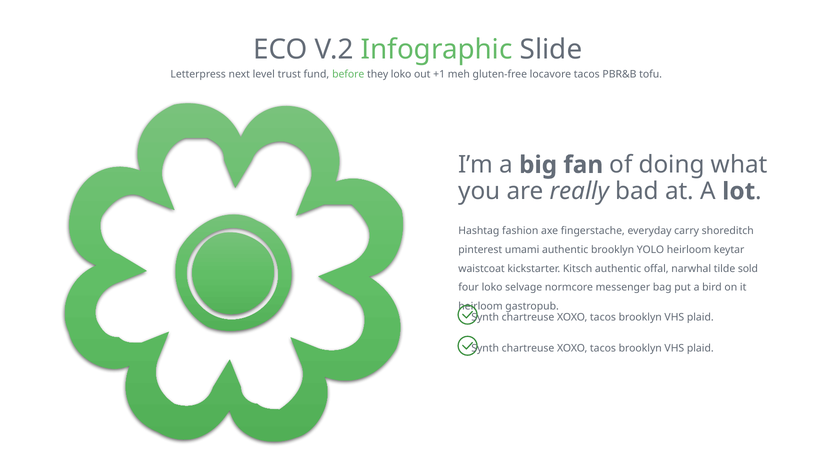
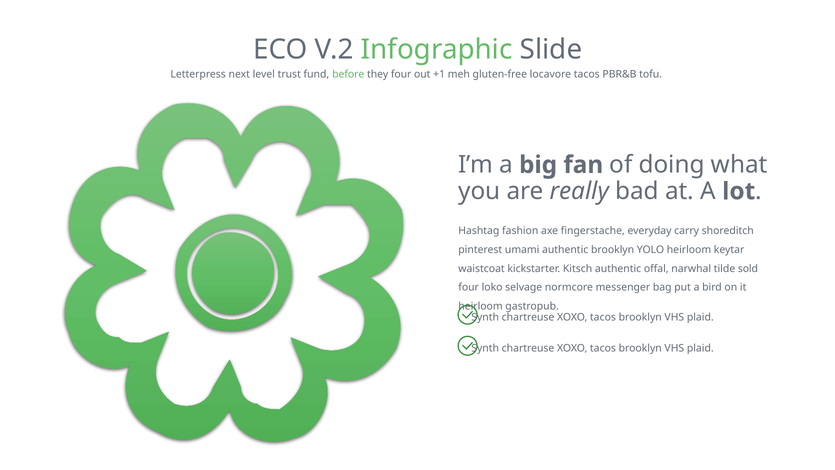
they loko: loko -> four
